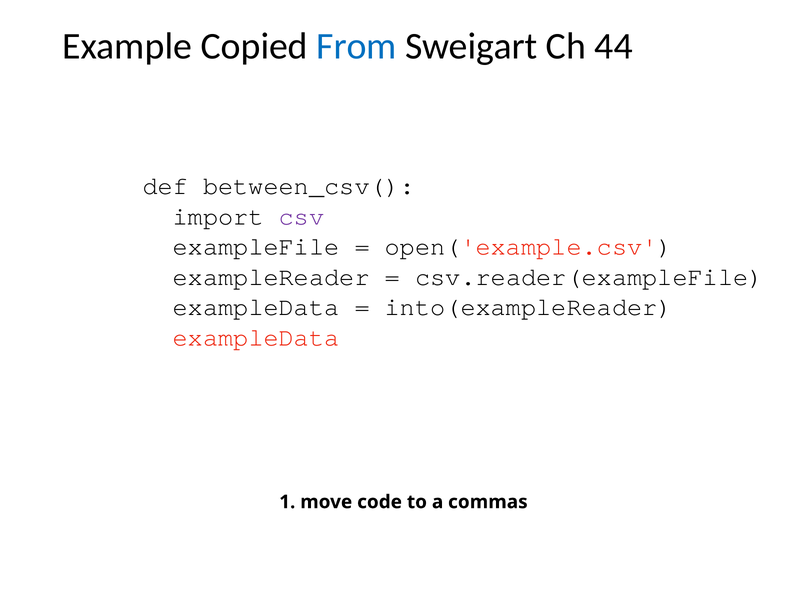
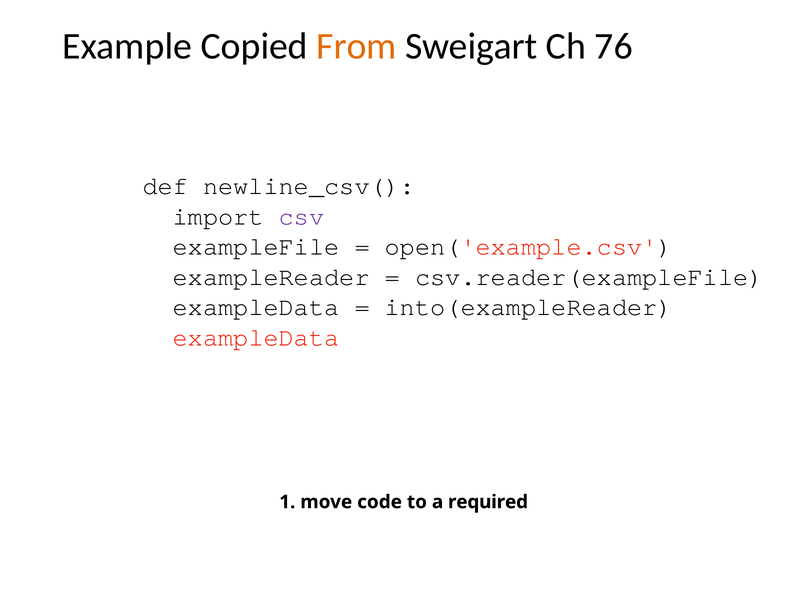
From colour: blue -> orange
44: 44 -> 76
between_csv(: between_csv( -> newline_csv(
commas: commas -> required
